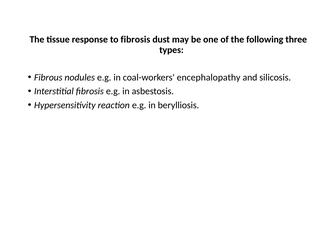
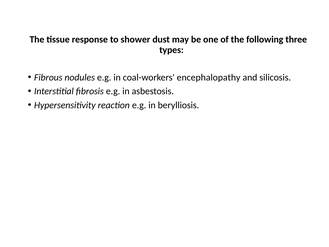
to fibrosis: fibrosis -> shower
